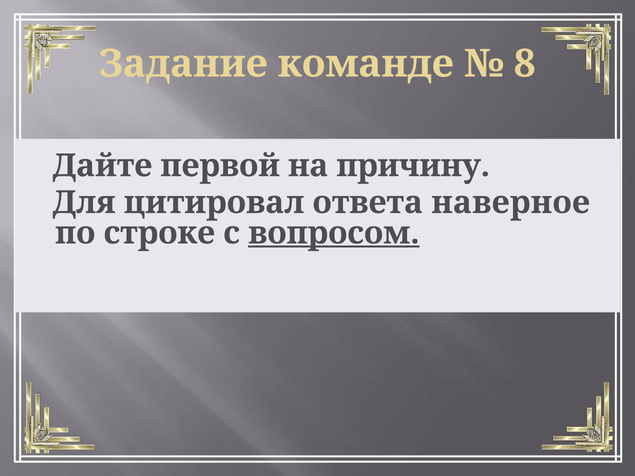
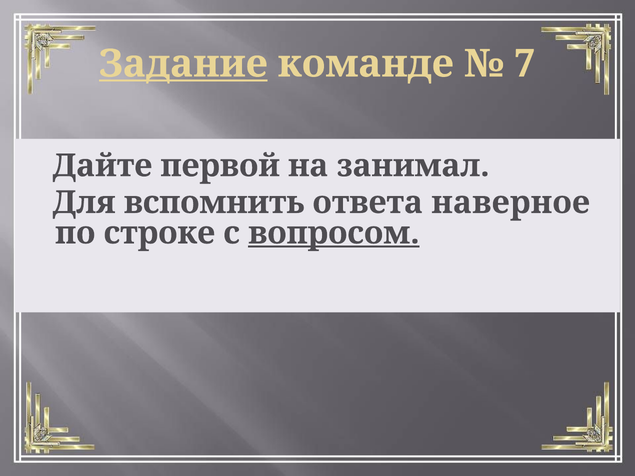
Задание underline: none -> present
8: 8 -> 7
причину: причину -> занимал
цитировал: цитировал -> вспомнить
